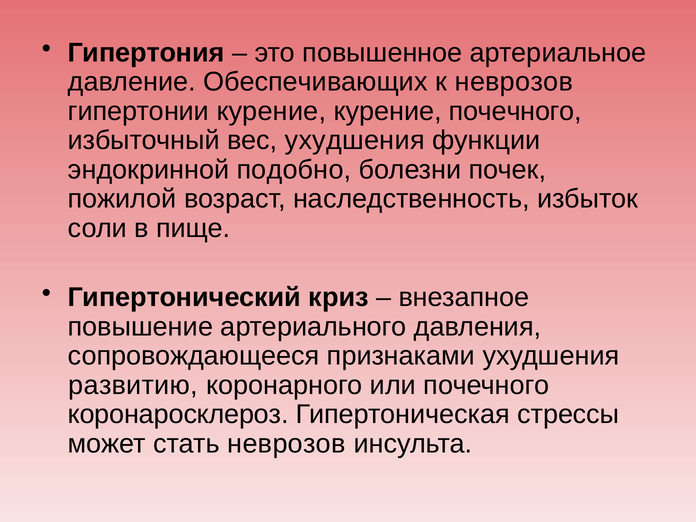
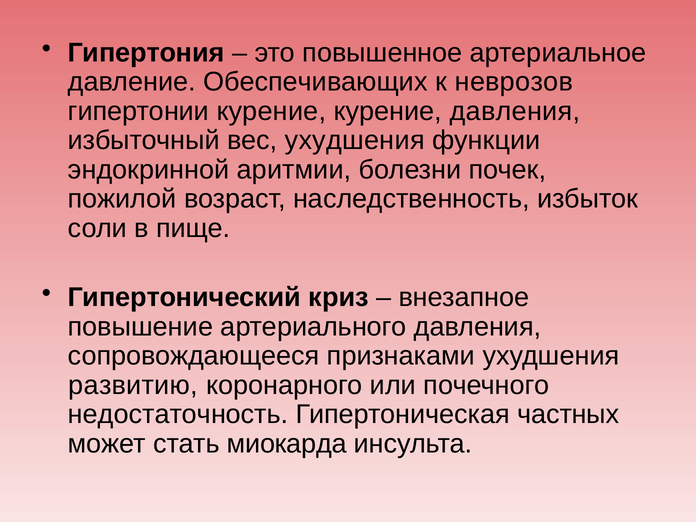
курение почечного: почечного -> давления
подобно: подобно -> аритмии
коронаросклероз: коронаросклероз -> недостаточность
стрессы: стрессы -> частных
стать неврозов: неврозов -> миокарда
